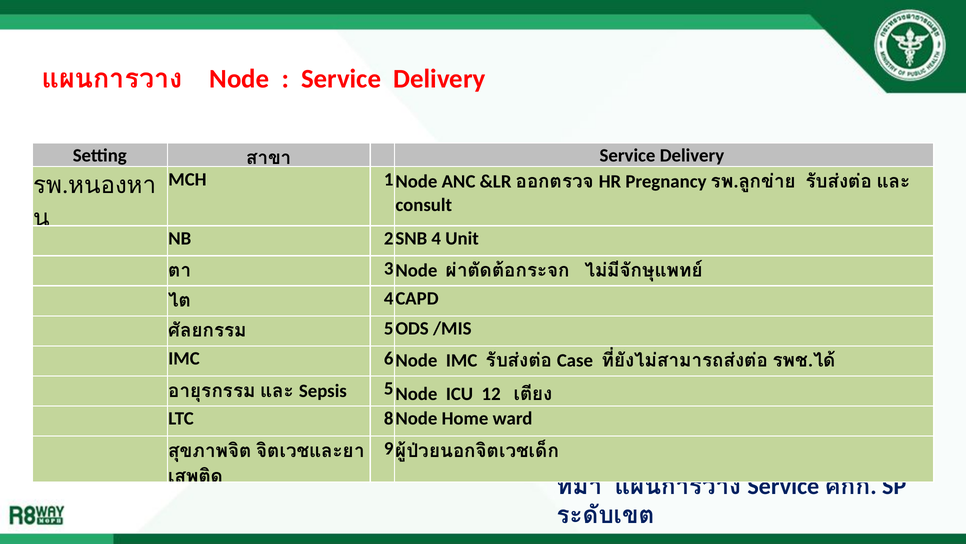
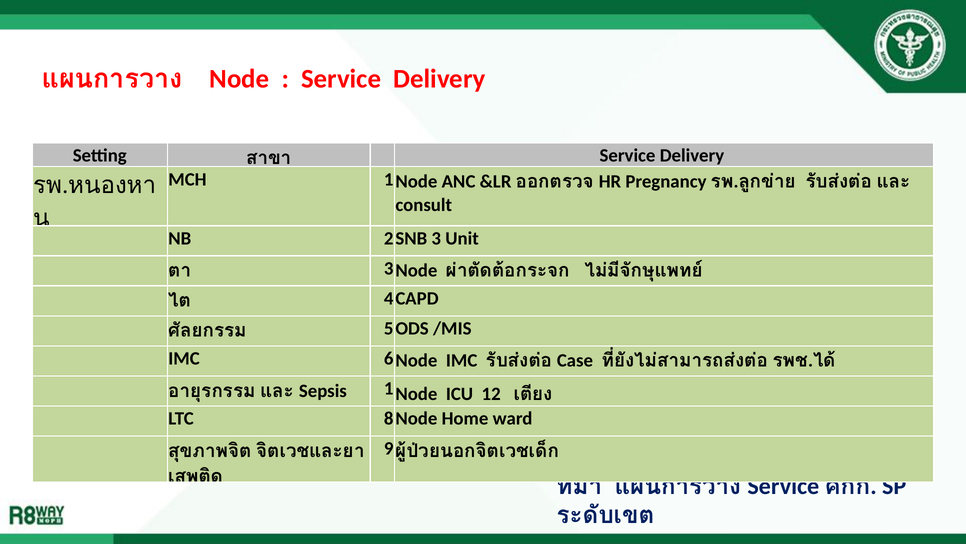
4: 4 -> 3
5: 5 -> 1
